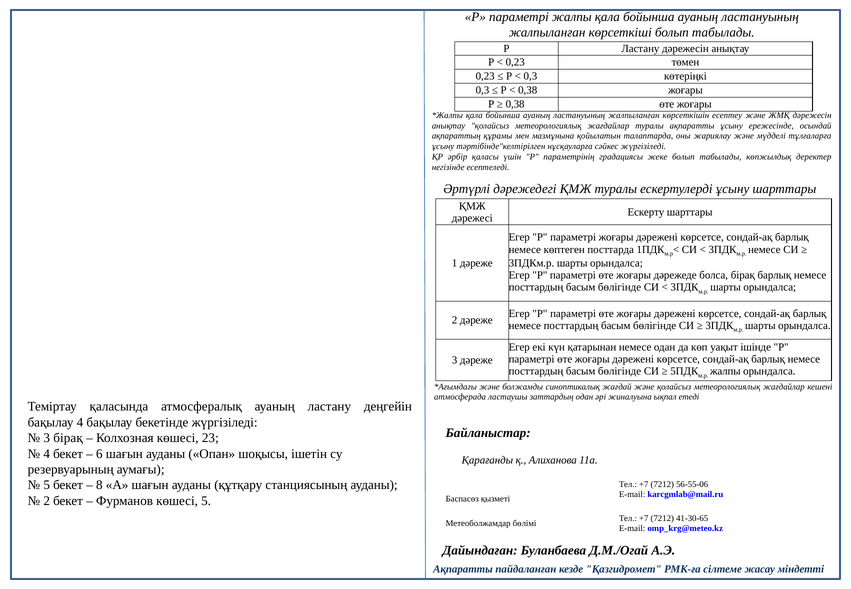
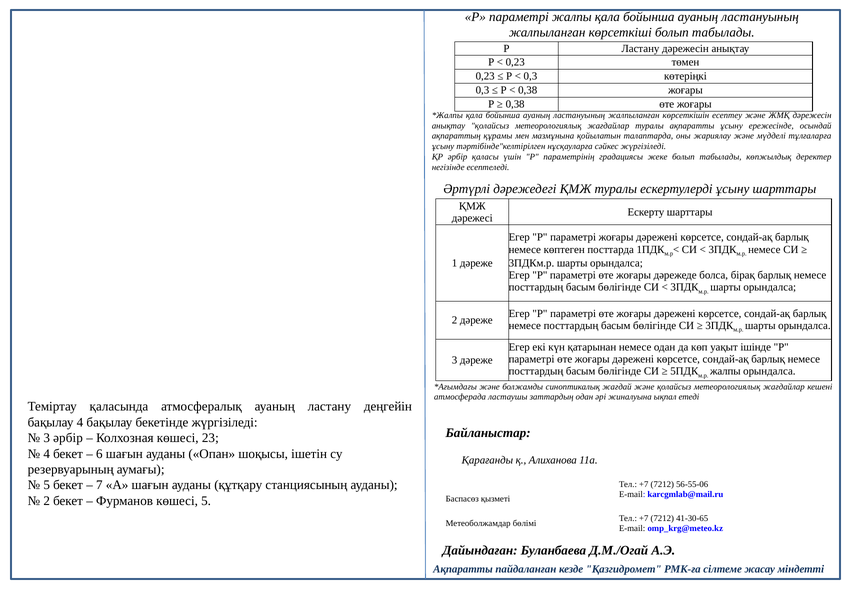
3 бірақ: бірақ -> әрбір
8: 8 -> 7
